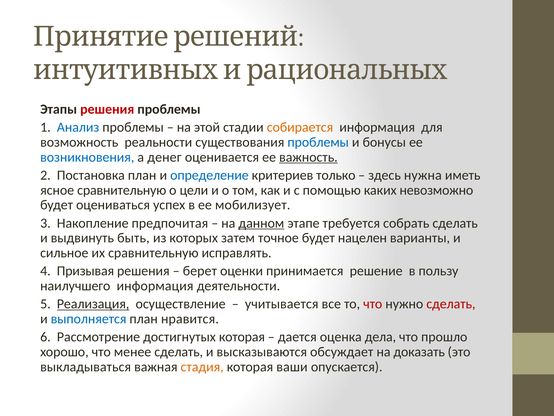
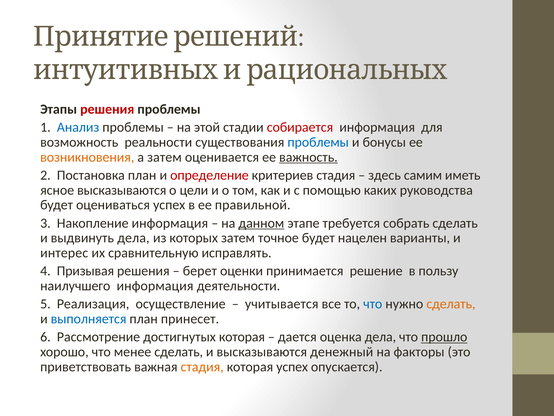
собирается colour: orange -> red
возникновения colour: blue -> orange
а денег: денег -> затем
определение colour: blue -> red
критериев только: только -> стадия
нужна: нужна -> самим
ясное сравнительную: сравнительную -> высказываются
невозможно: невозможно -> руководства
мобилизует: мобилизует -> правильной
Накопление предпочитая: предпочитая -> информация
выдвинуть быть: быть -> дела
сильное: сильное -> интерес
Реализация underline: present -> none
что at (373, 304) colour: red -> blue
сделать at (451, 304) colour: red -> orange
нравится: нравится -> принесет
прошло underline: none -> present
обсуждает: обсуждает -> денежный
доказать: доказать -> факторы
выкладываться: выкладываться -> приветствовать
которая ваши: ваши -> успех
